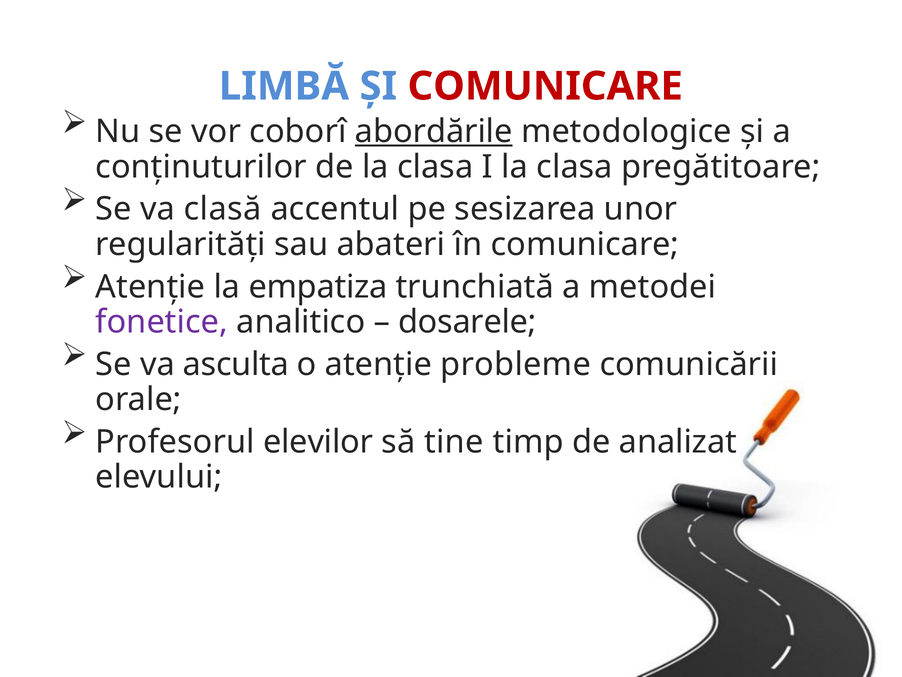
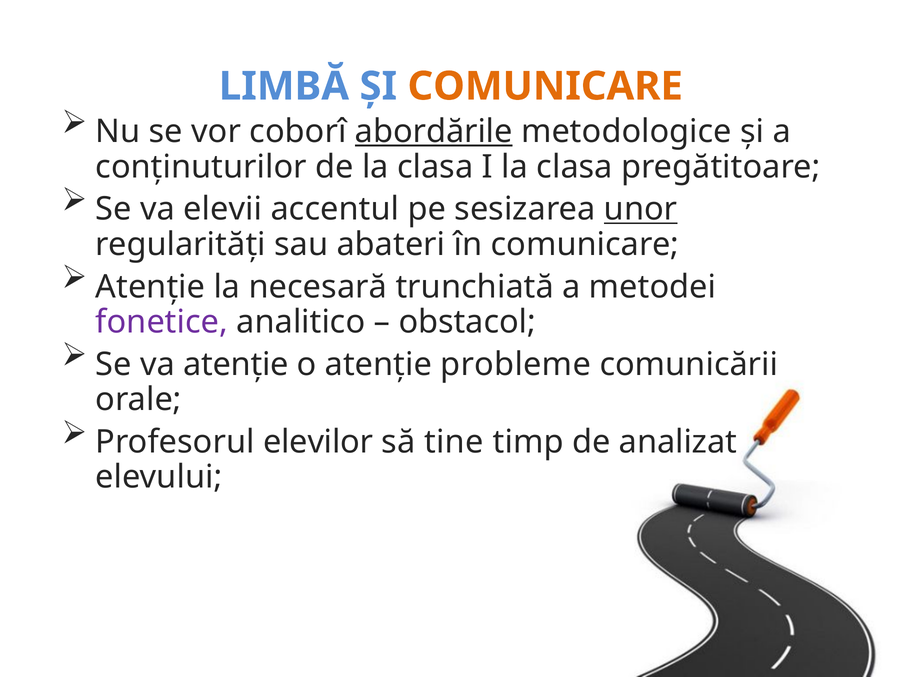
COMUNICARE at (545, 86) colour: red -> orange
clasă: clasă -> elevii
unor underline: none -> present
empatiza: empatiza -> necesară
dosarele: dosarele -> obstacol
va asculta: asculta -> atenție
